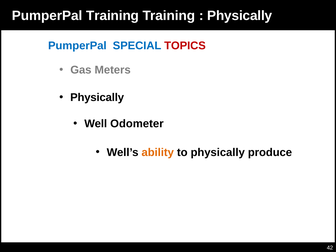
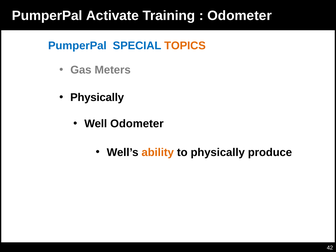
PumperPal Training: Training -> Activate
Physically at (240, 16): Physically -> Odometer
TOPICS colour: red -> orange
